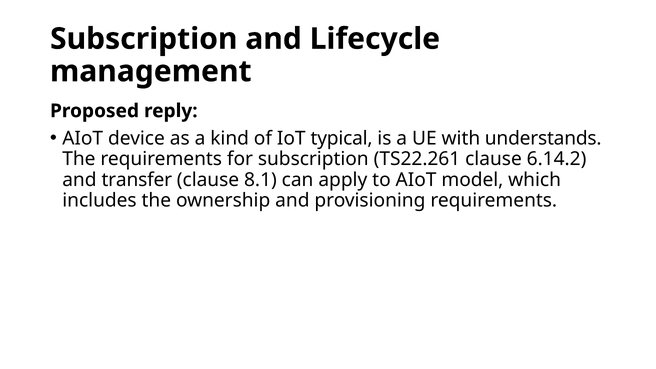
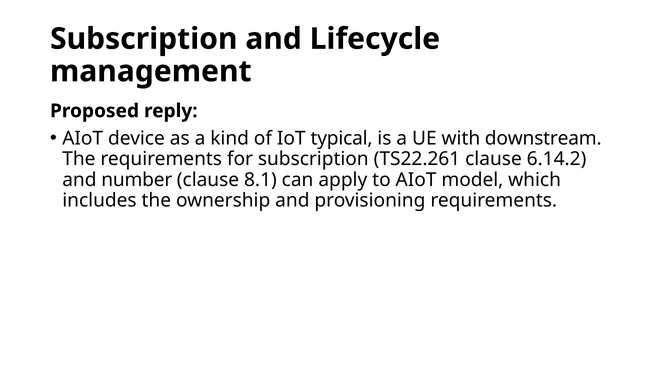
understands: understands -> downstream
transfer: transfer -> number
